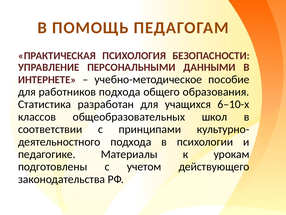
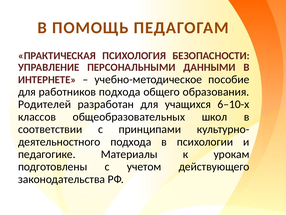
Статистика: Статистика -> Родителей
